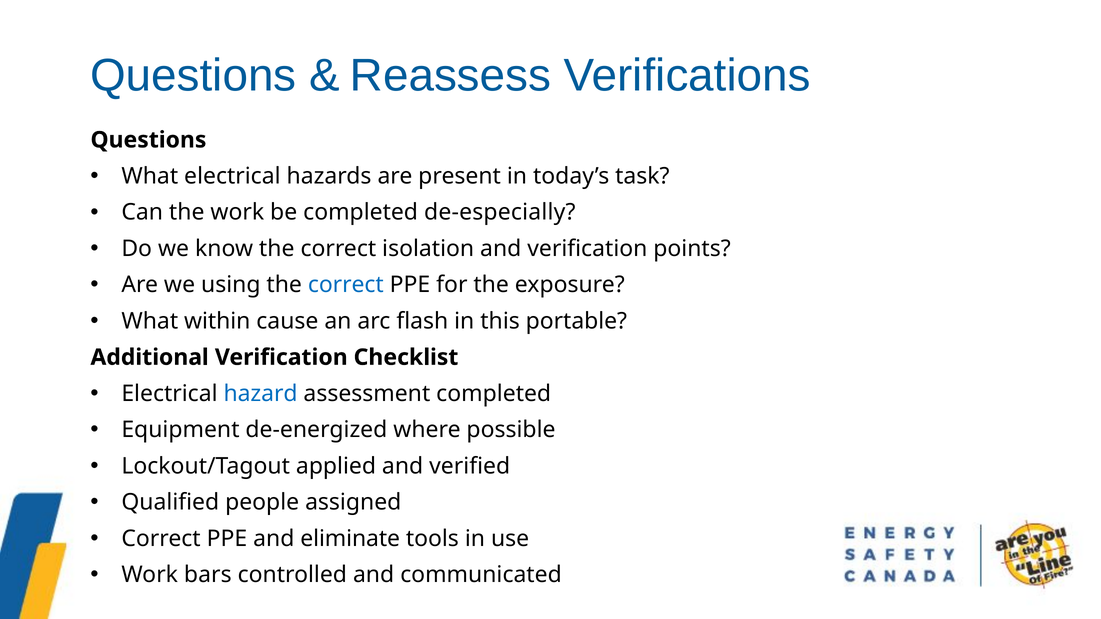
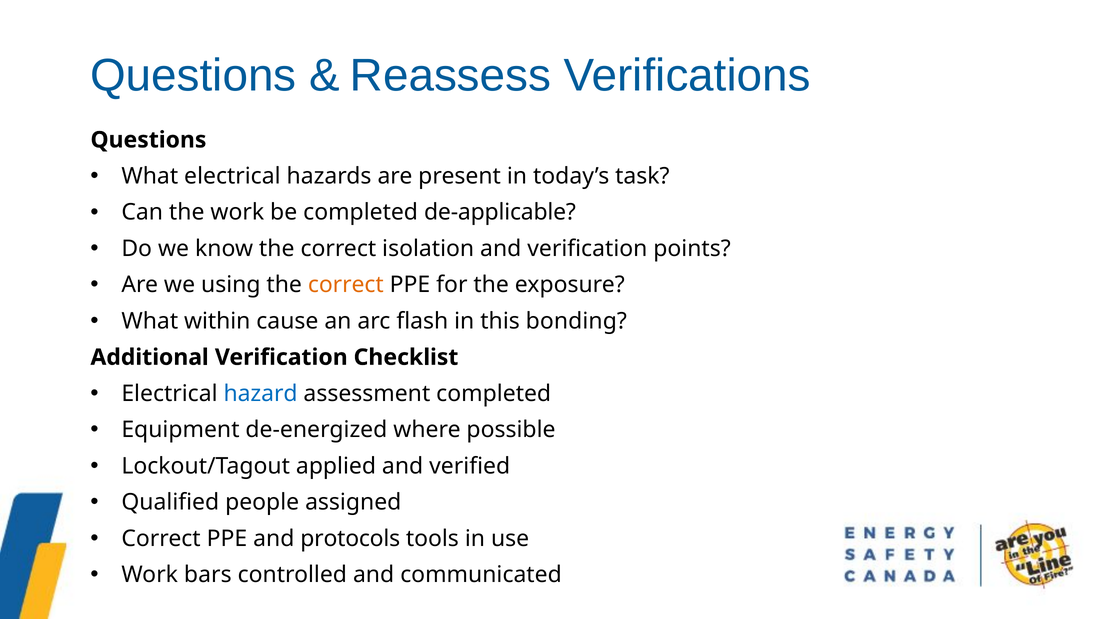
de-especially: de-especially -> de-applicable
correct at (346, 285) colour: blue -> orange
portable: portable -> bonding
eliminate: eliminate -> protocols
